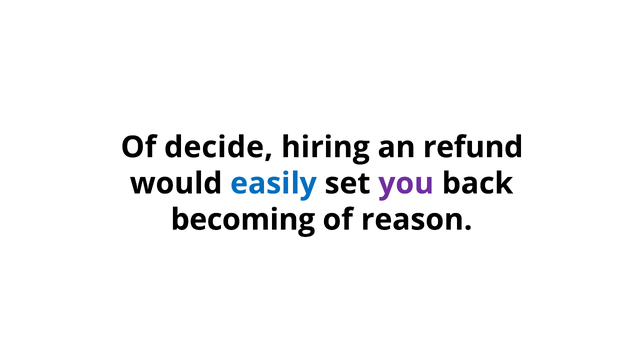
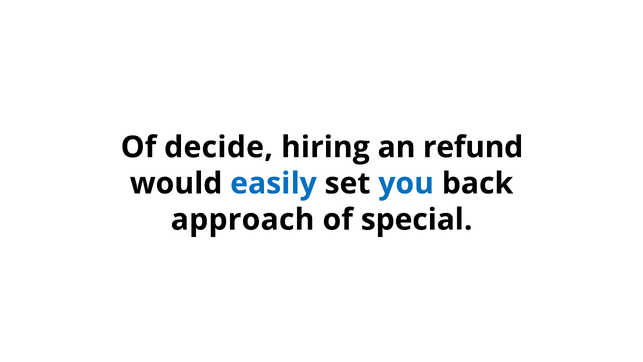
you colour: purple -> blue
becoming: becoming -> approach
reason: reason -> special
